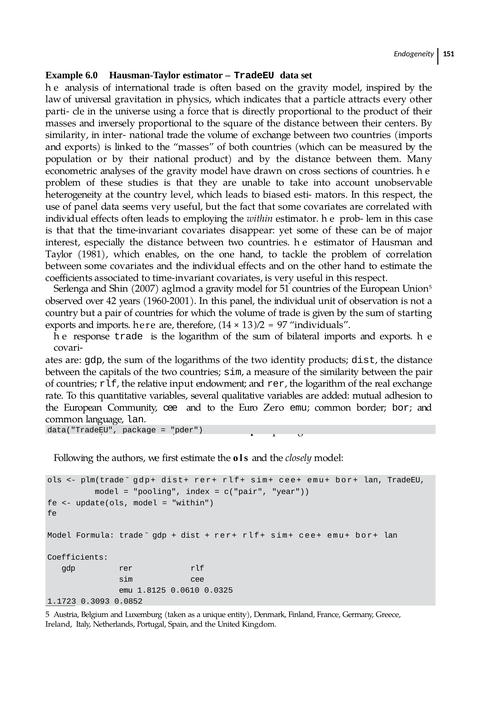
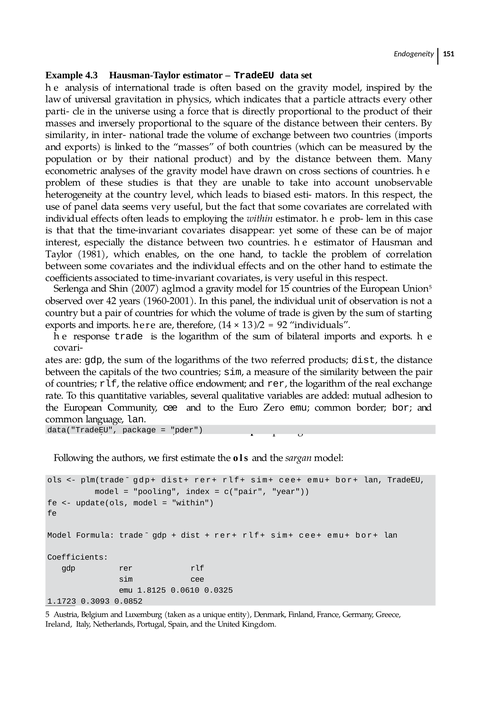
6.0: 6.0 -> 4.3
51: 51 -> 15
97: 97 -> 92
identity: identity -> referred
input: input -> oﬃce
closely: closely -> sargan
